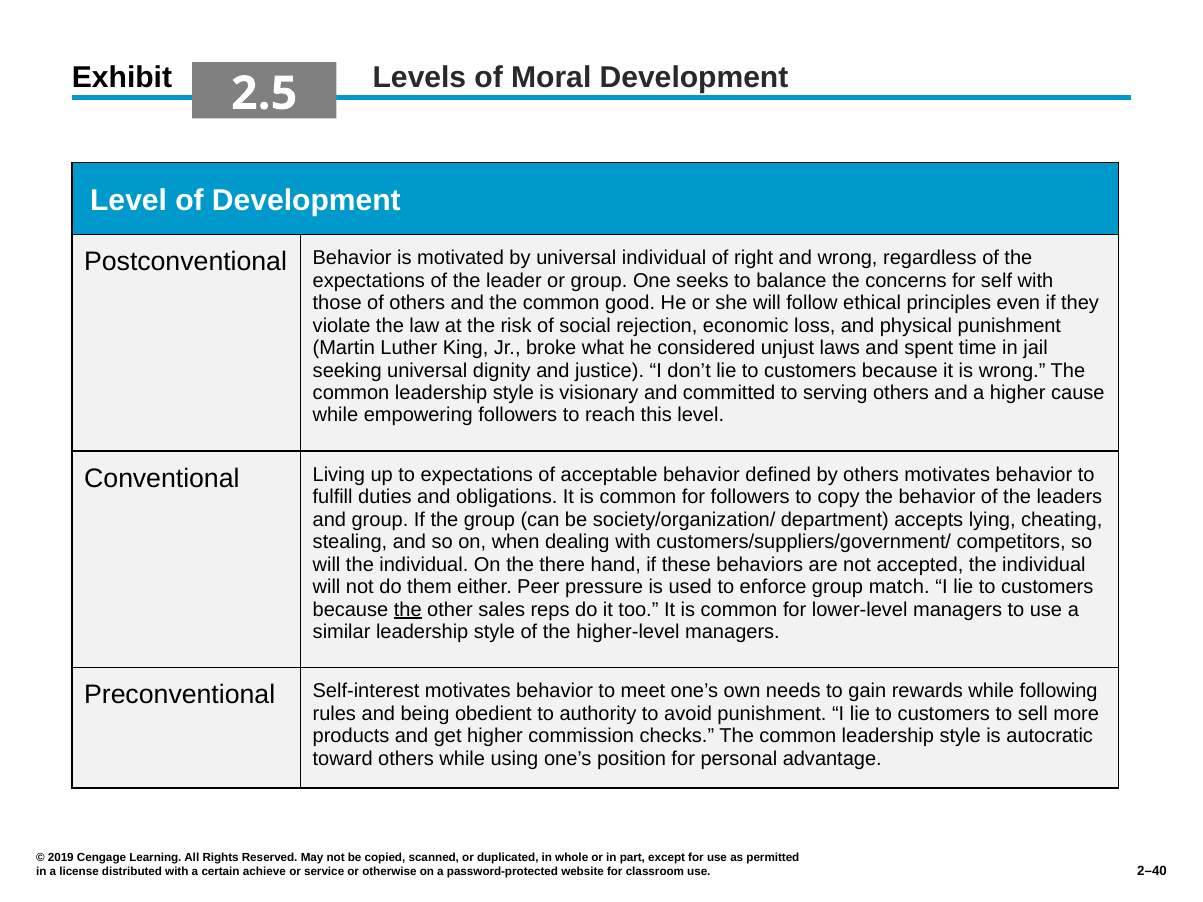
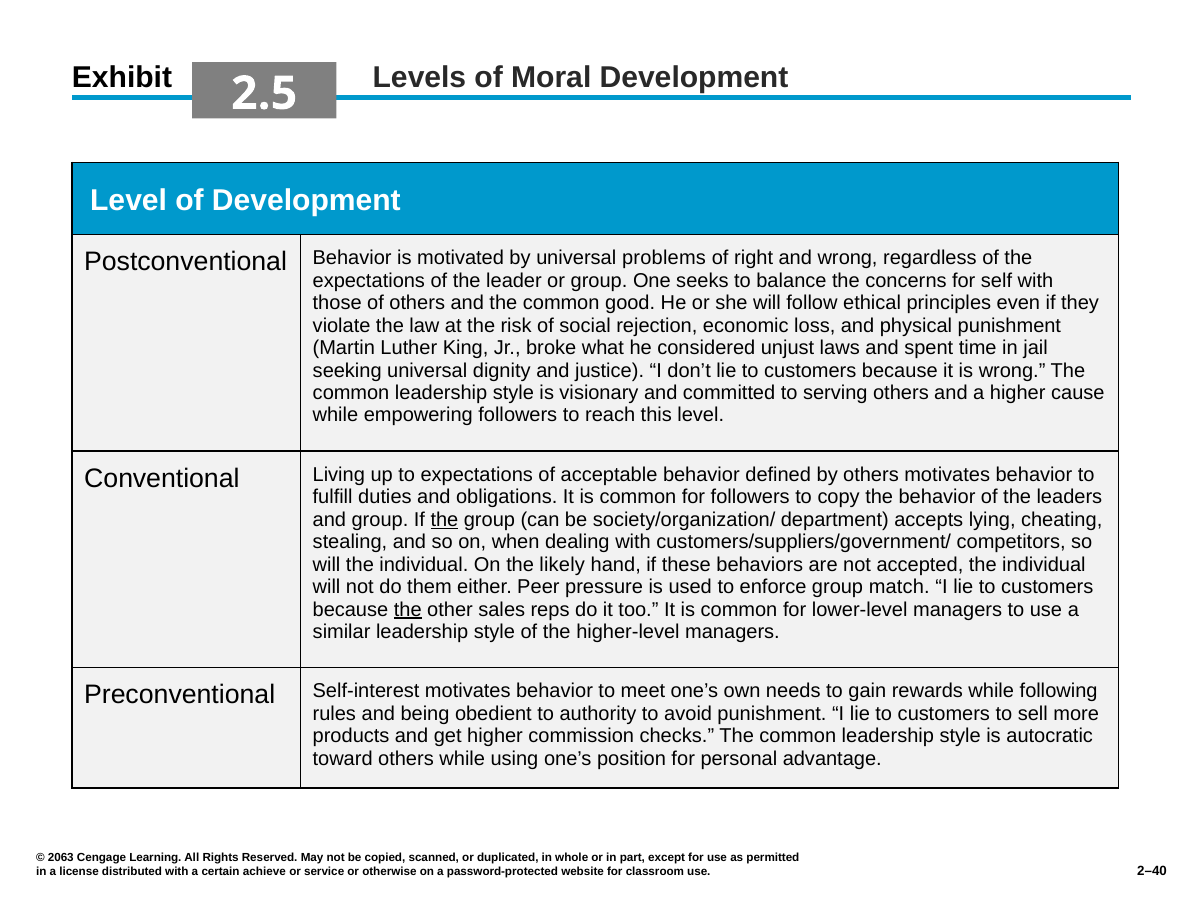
universal individual: individual -> problems
the at (444, 520) underline: none -> present
there: there -> likely
2019: 2019 -> 2063
